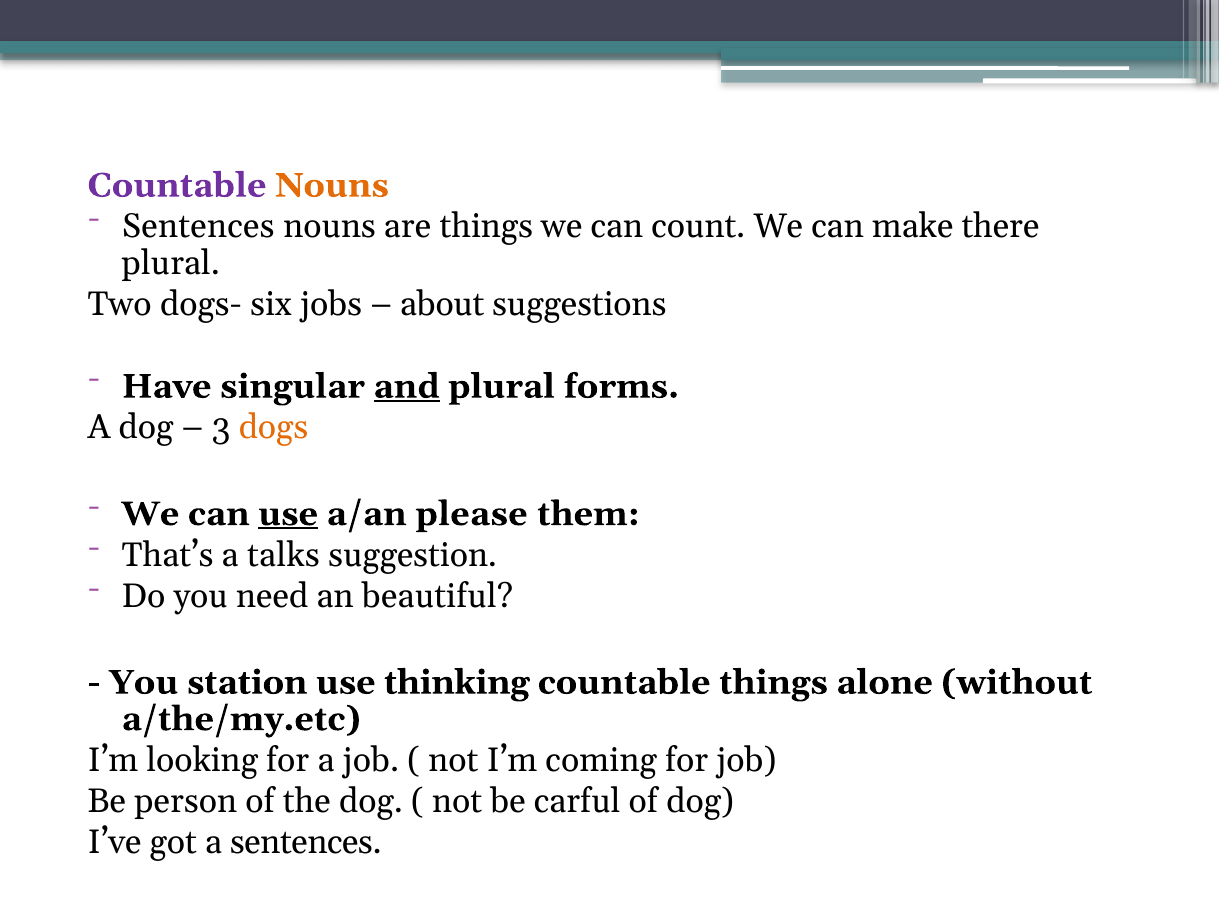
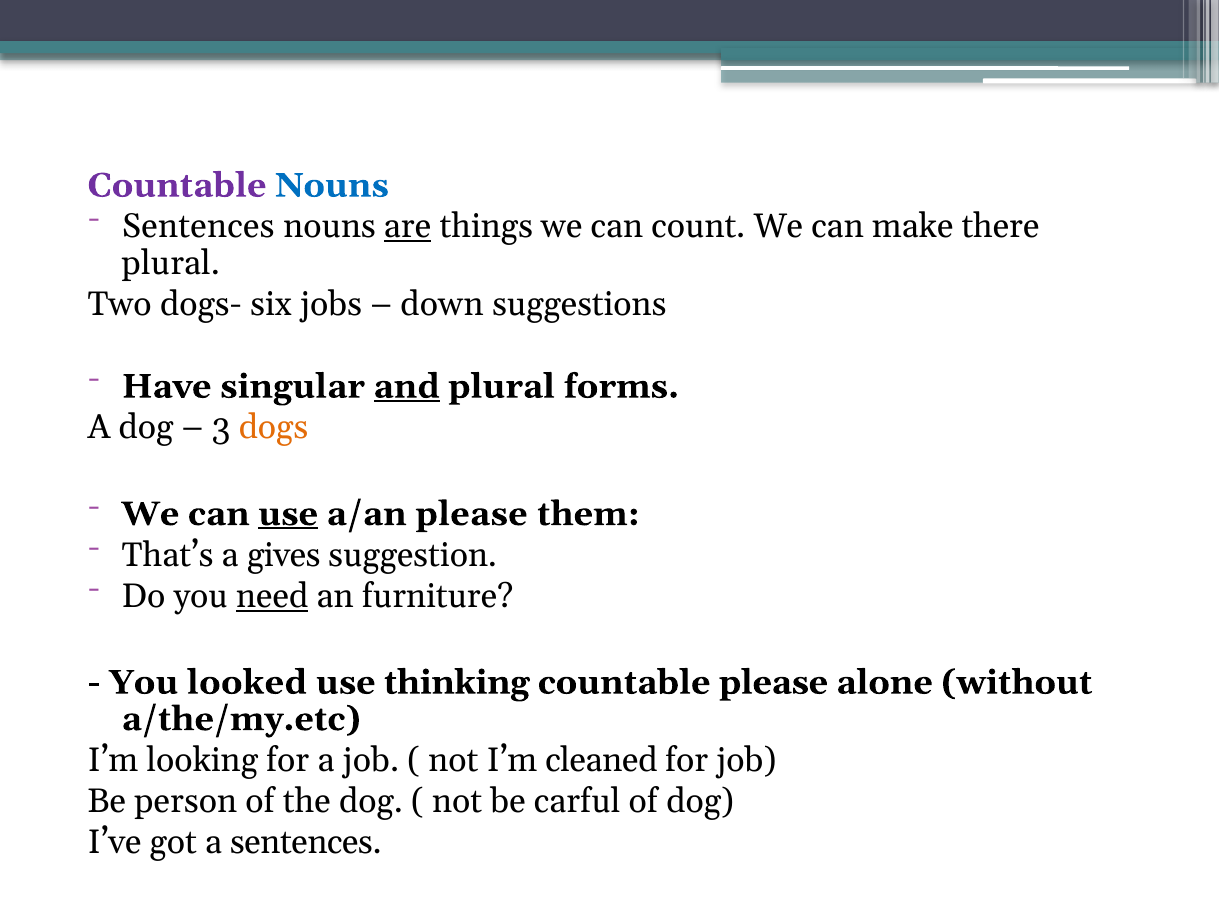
Nouns at (332, 185) colour: orange -> blue
are underline: none -> present
about: about -> down
talks: talks -> gives
need underline: none -> present
beautiful: beautiful -> furniture
station: station -> looked
countable things: things -> please
coming: coming -> cleaned
